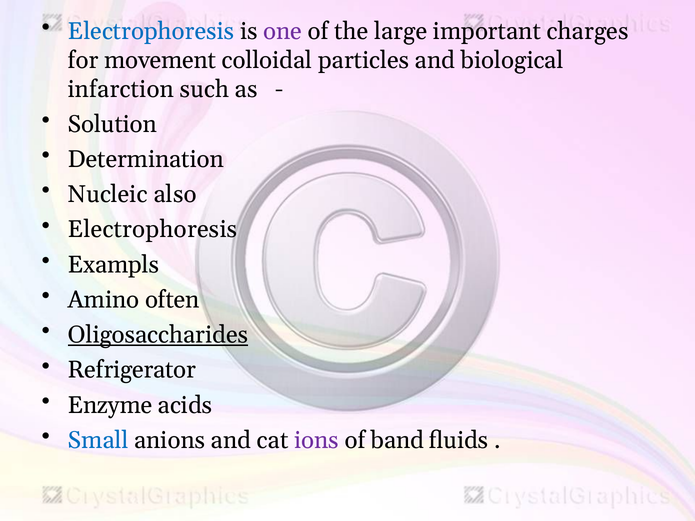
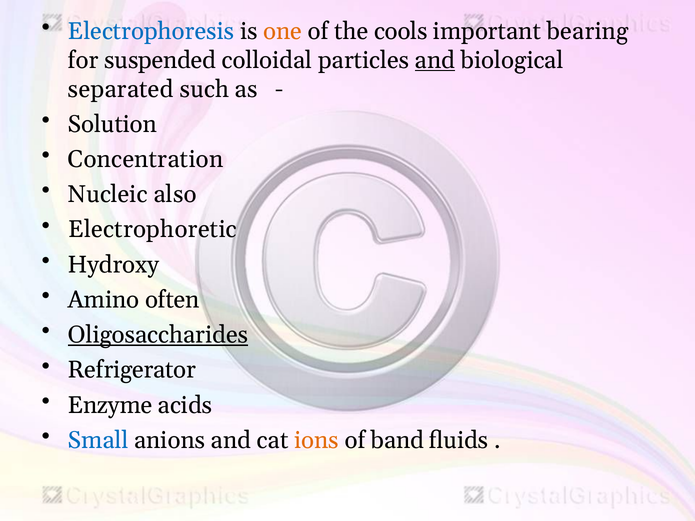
one colour: purple -> orange
large: large -> cools
charges: charges -> bearing
movement: movement -> suspended
and at (435, 60) underline: none -> present
infarction: infarction -> separated
Determination: Determination -> Concentration
Electrophoresis at (153, 230): Electrophoresis -> Electrophoretic
Exampls: Exampls -> Hydroxy
ions colour: purple -> orange
